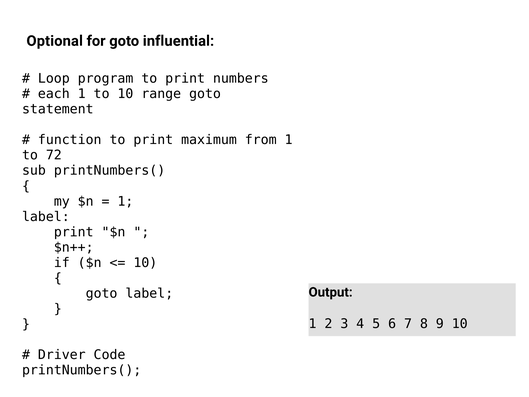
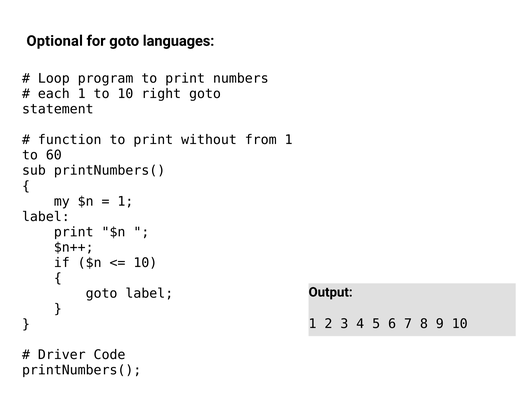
influential: influential -> languages
range: range -> right
maximum: maximum -> without
72: 72 -> 60
